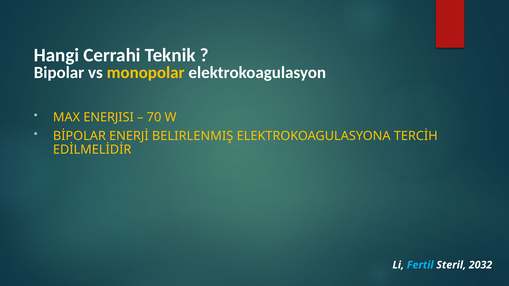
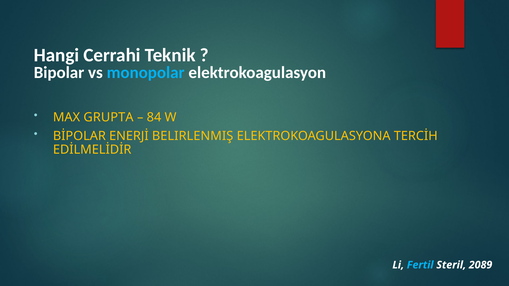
monopolar colour: yellow -> light blue
ENERJISI: ENERJISI -> GRUPTA
70: 70 -> 84
2032: 2032 -> 2089
